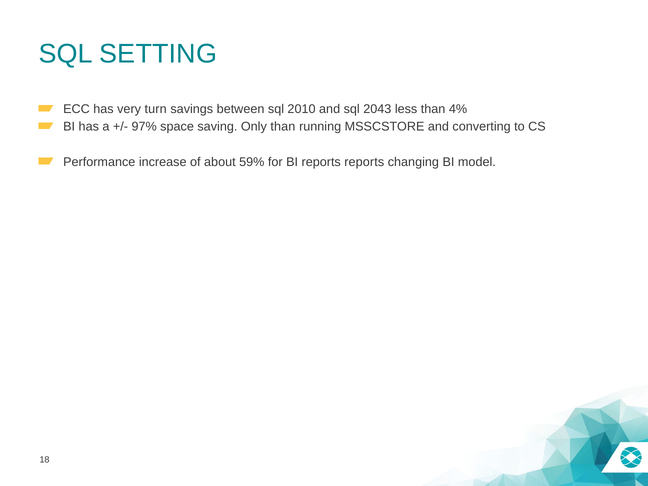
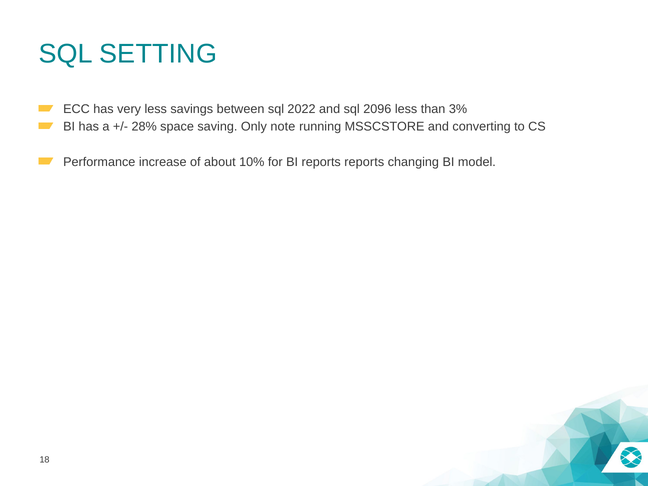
very turn: turn -> less
2010: 2010 -> 2022
2043: 2043 -> 2096
4%: 4% -> 3%
97%: 97% -> 28%
Only than: than -> note
59%: 59% -> 10%
